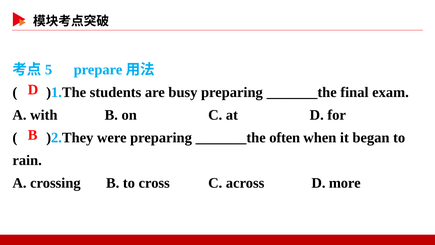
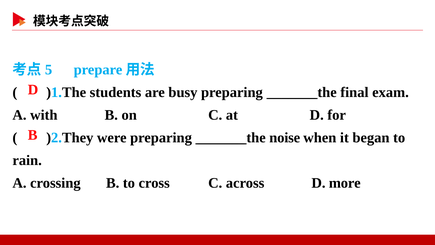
often: often -> noise
